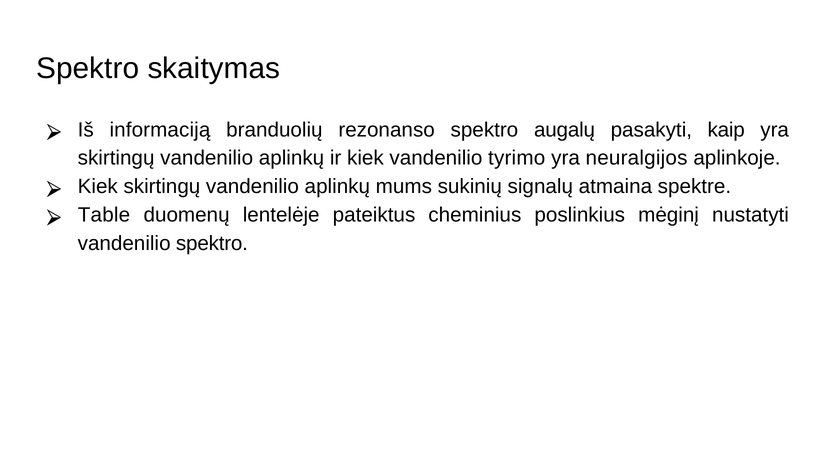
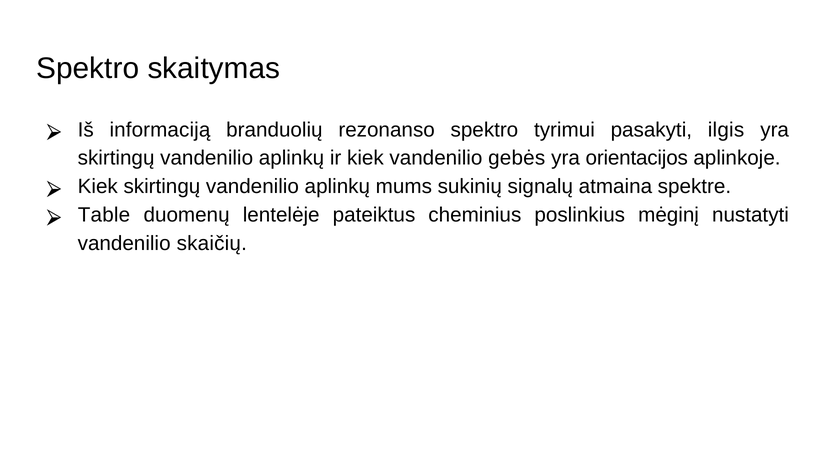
augalų: augalų -> tyrimui
kaip: kaip -> ilgis
tyrimo: tyrimo -> gebės
neuralgijos: neuralgijos -> orientacijos
vandenilio spektro: spektro -> skaičių
